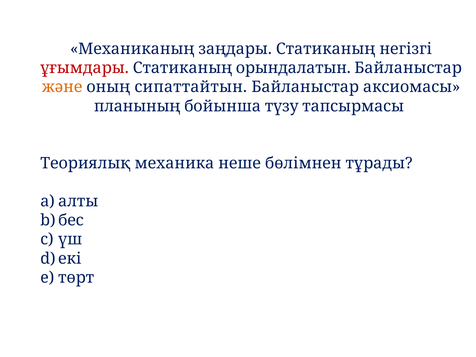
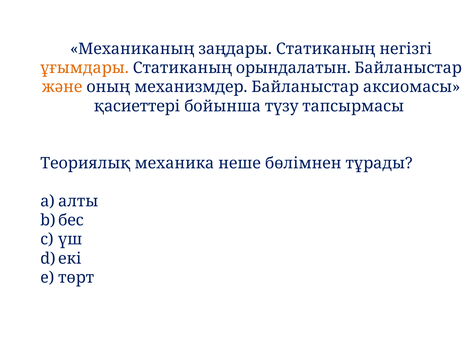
ұғымдары colour: red -> orange
сипаттайтын: сипаттайтын -> механизмдер
планының: планының -> қасиеттері
